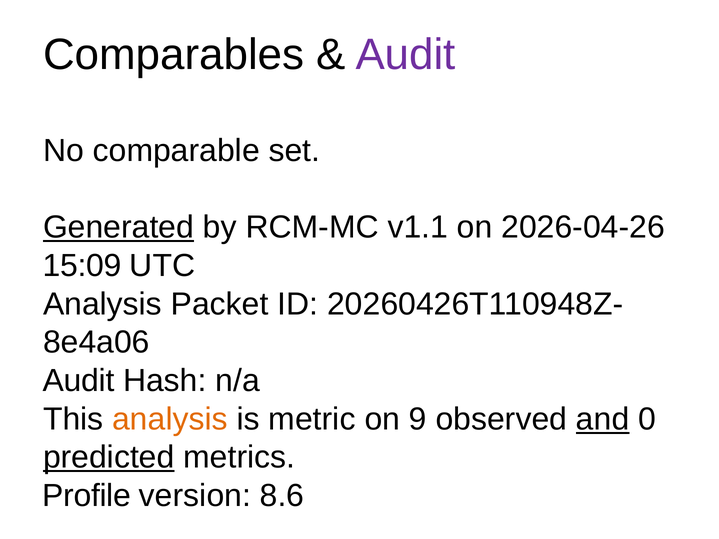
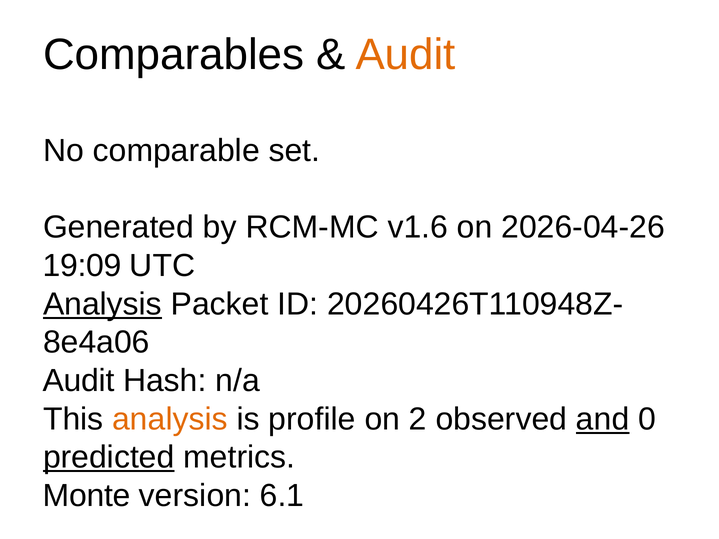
Audit at (406, 55) colour: purple -> orange
Generated underline: present -> none
v1.1: v1.1 -> v1.6
15:09: 15:09 -> 19:09
Analysis at (103, 304) underline: none -> present
metric: metric -> profile
9: 9 -> 2
Profile: Profile -> Monte
8.6: 8.6 -> 6.1
